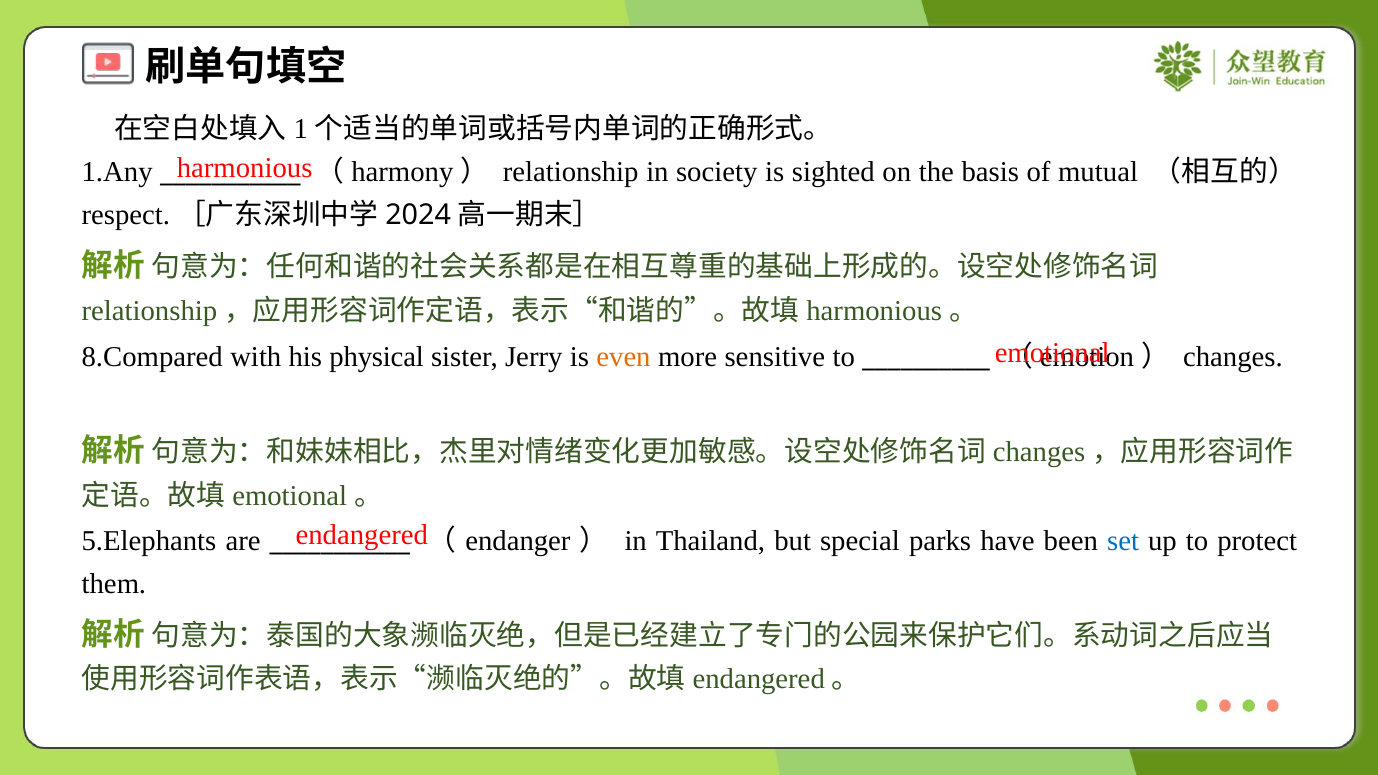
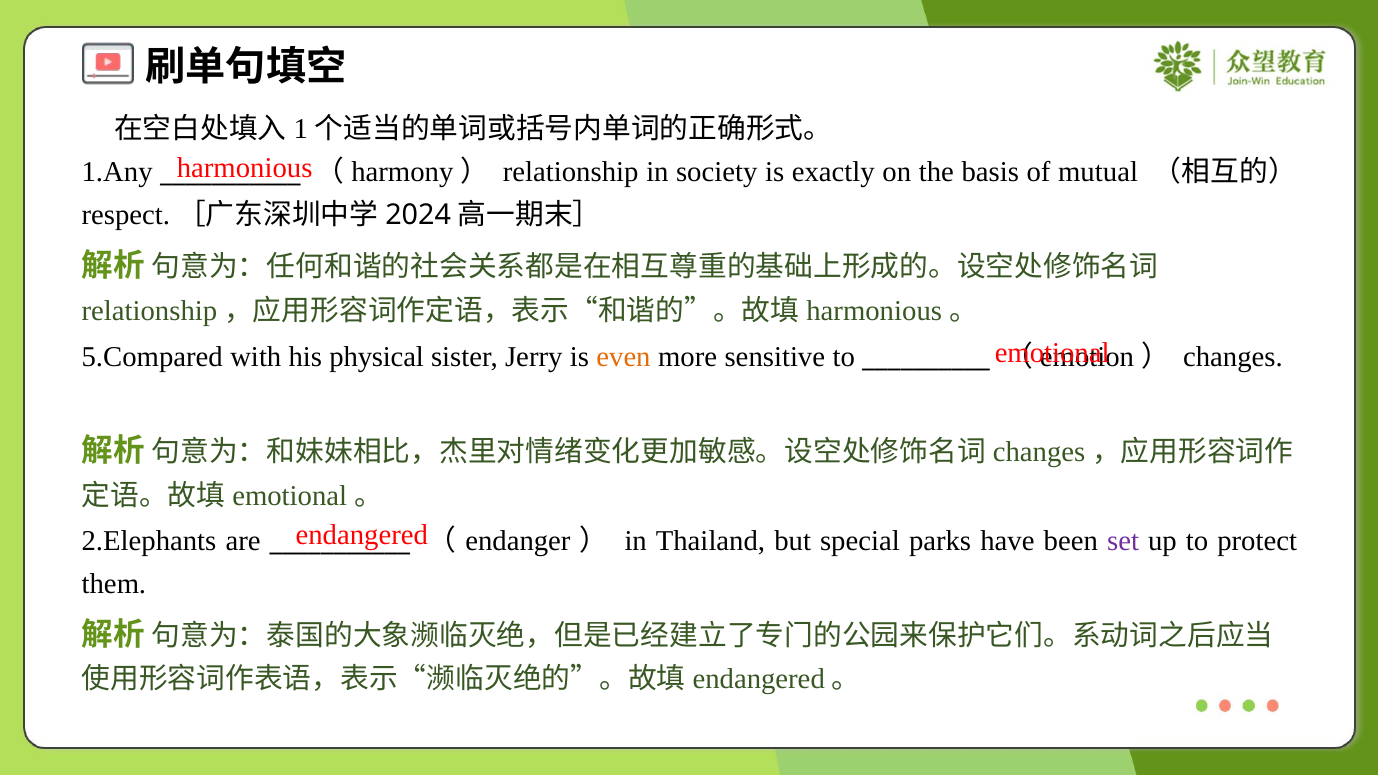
sighted: sighted -> exactly
8.Compared: 8.Compared -> 5.Compared
5.Elephants: 5.Elephants -> 2.Elephants
set colour: blue -> purple
